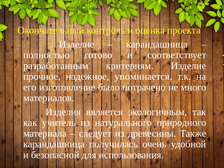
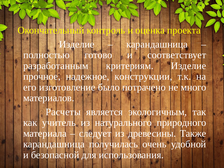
упоминается: упоминается -> конструкции
Изделия: Изделия -> Расчеты
